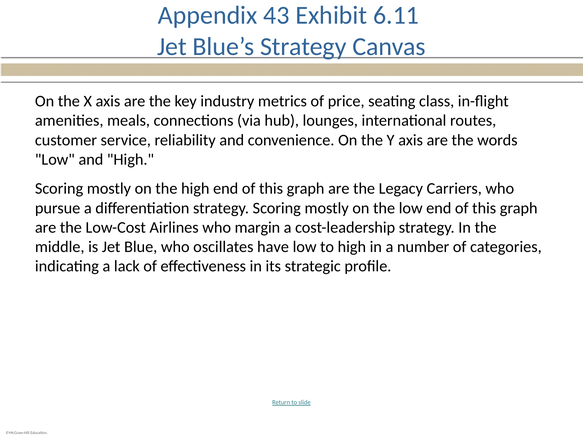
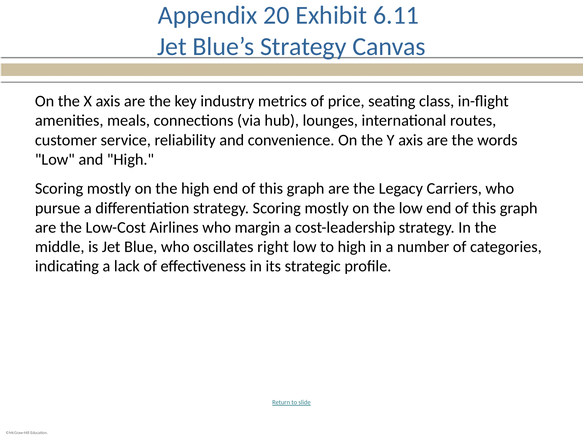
43: 43 -> 20
have: have -> right
